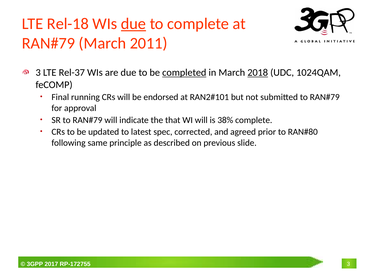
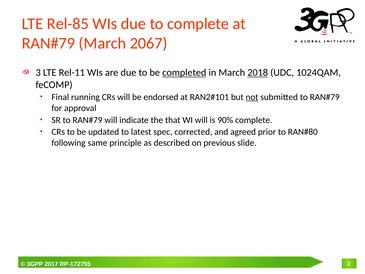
Rel-18: Rel-18 -> Rel-85
due at (133, 24) underline: present -> none
2011: 2011 -> 2067
Rel-37: Rel-37 -> Rel-11
not underline: none -> present
38%: 38% -> 90%
